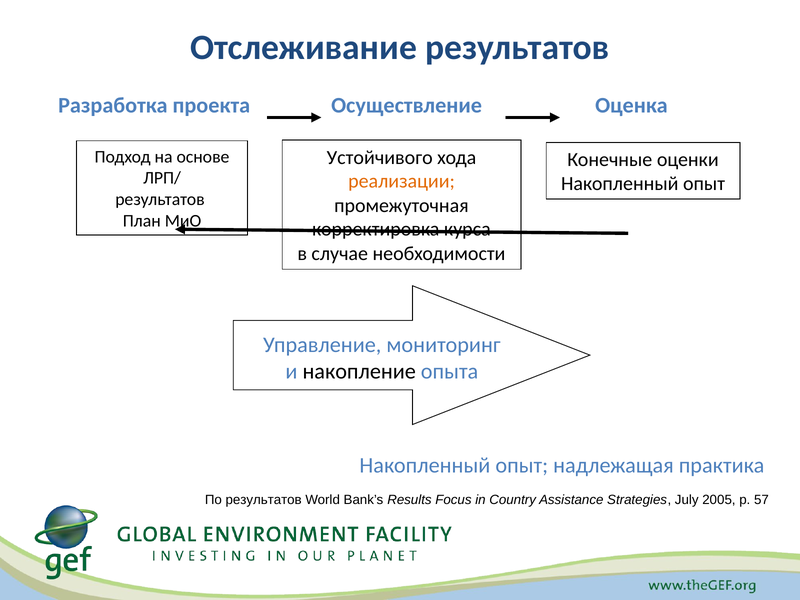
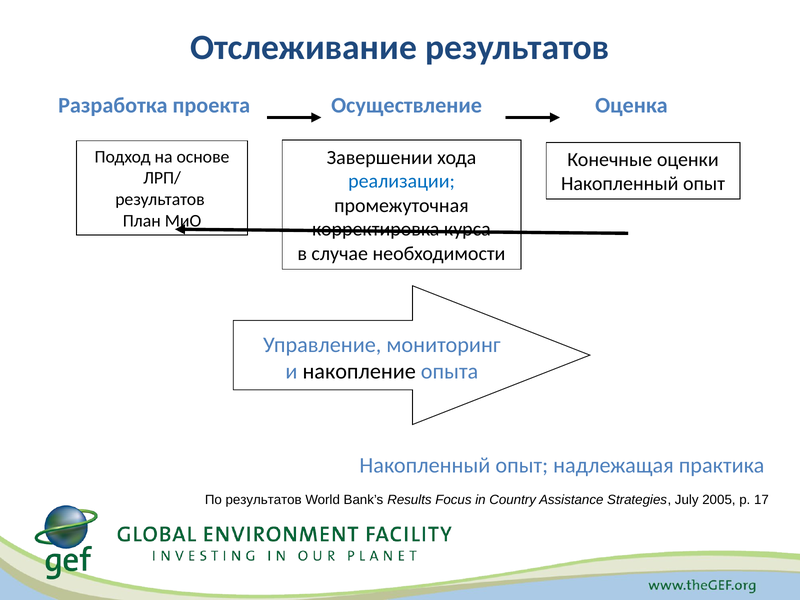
Устойчивого: Устойчивого -> Завершении
реализации colour: orange -> blue
57: 57 -> 17
